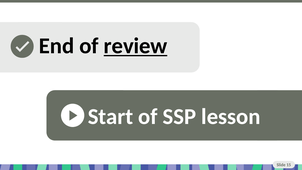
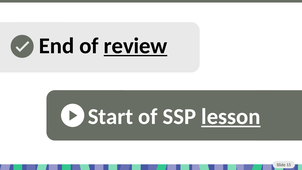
lesson underline: none -> present
